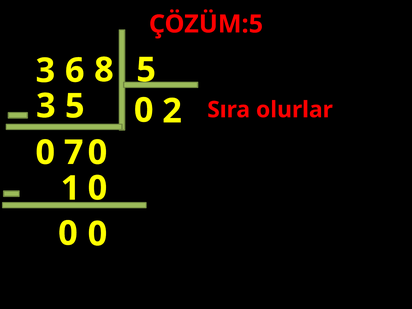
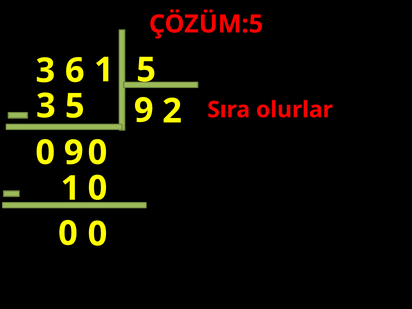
6 8: 8 -> 1
0 at (144, 110): 0 -> 9
0 7: 7 -> 9
